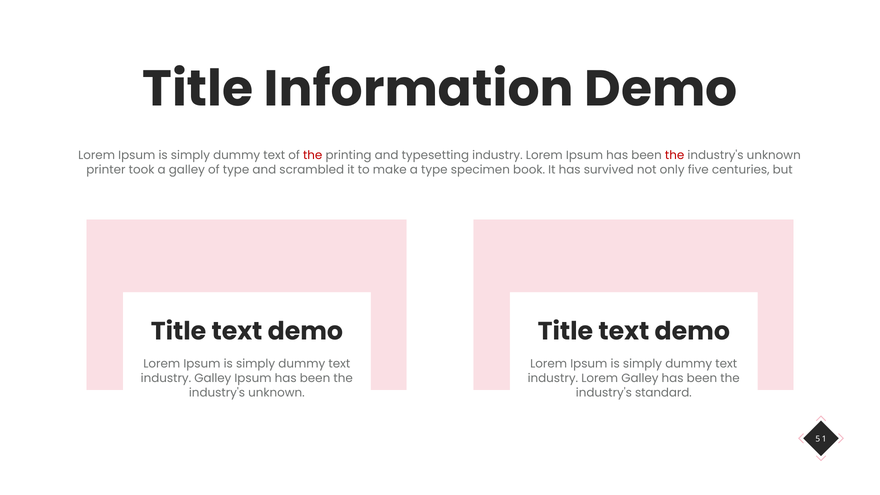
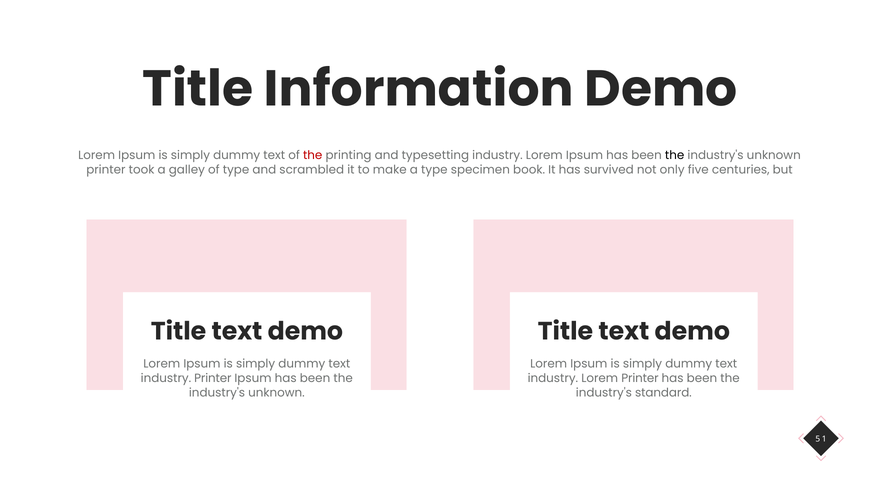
the at (675, 155) colour: red -> black
industry Galley: Galley -> Printer
Lorem Galley: Galley -> Printer
